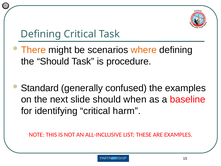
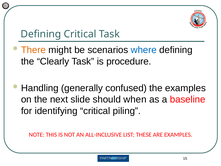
where colour: orange -> blue
the Should: Should -> Clearly
Standard: Standard -> Handling
harm: harm -> piling
